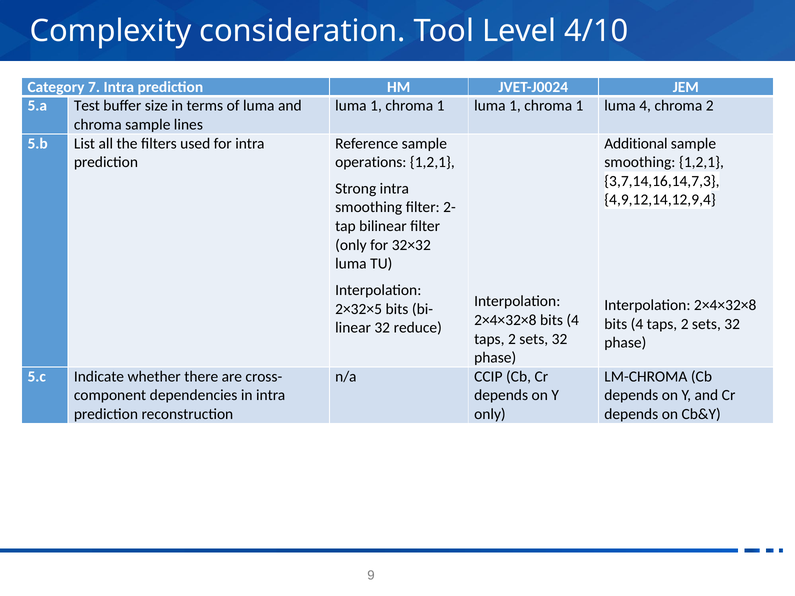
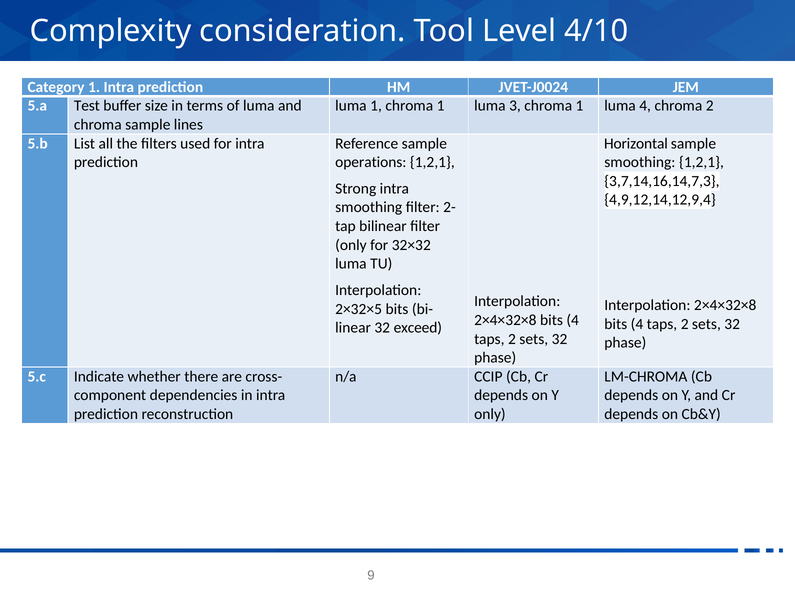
Category 7: 7 -> 1
1 luma 1: 1 -> 3
Additional: Additional -> Horizontal
reduce: reduce -> exceed
